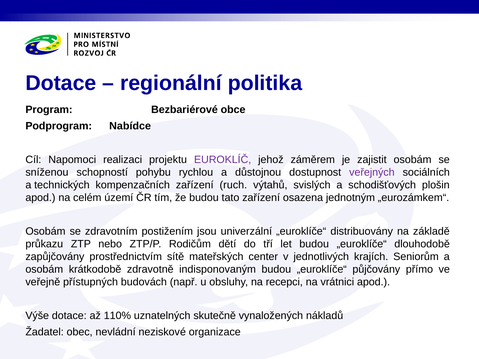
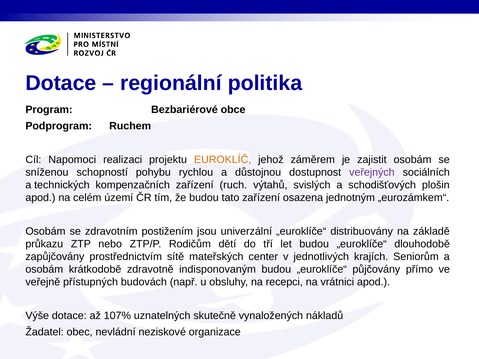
Nabídce: Nabídce -> Ruchem
EUROKLÍČ colour: purple -> orange
110%: 110% -> 107%
